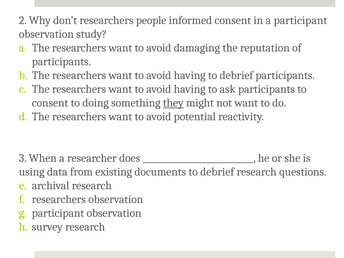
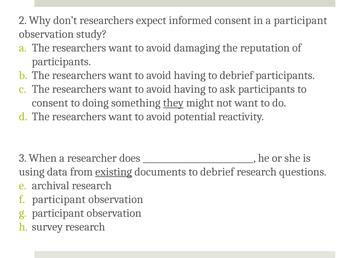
people: people -> expect
existing underline: none -> present
researchers at (59, 199): researchers -> participant
